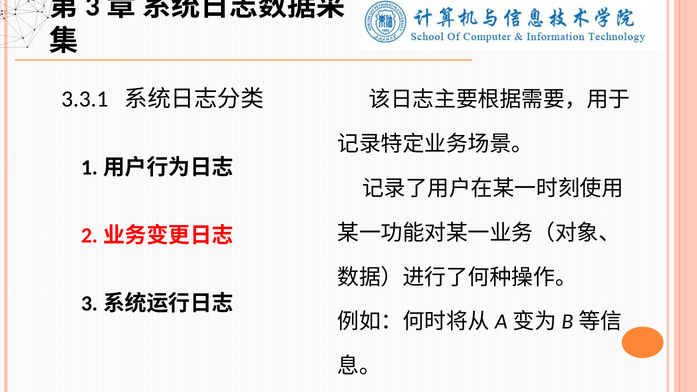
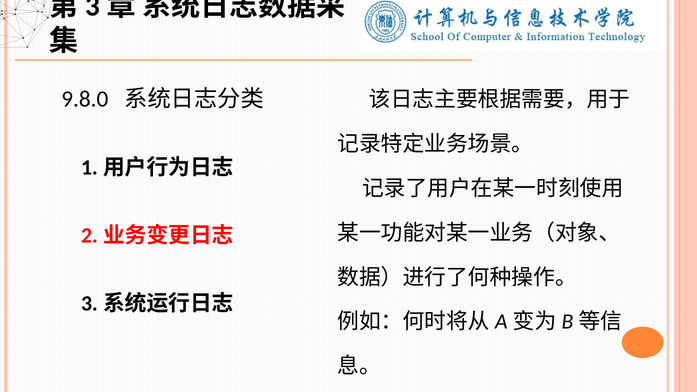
3.3.1: 3.3.1 -> 9.8.0
